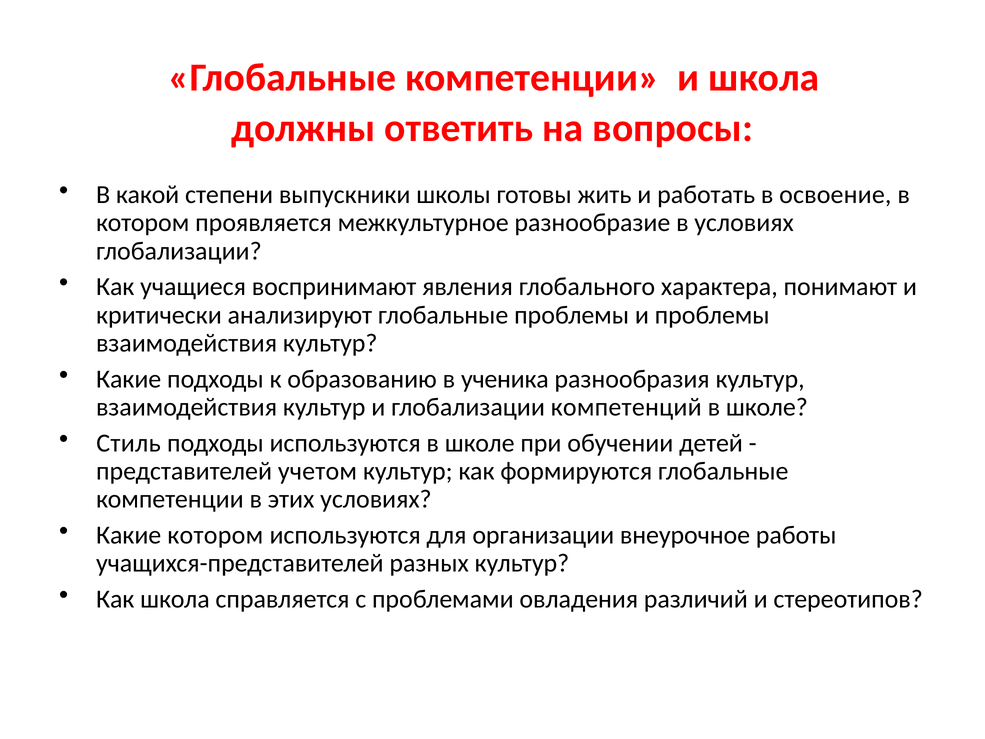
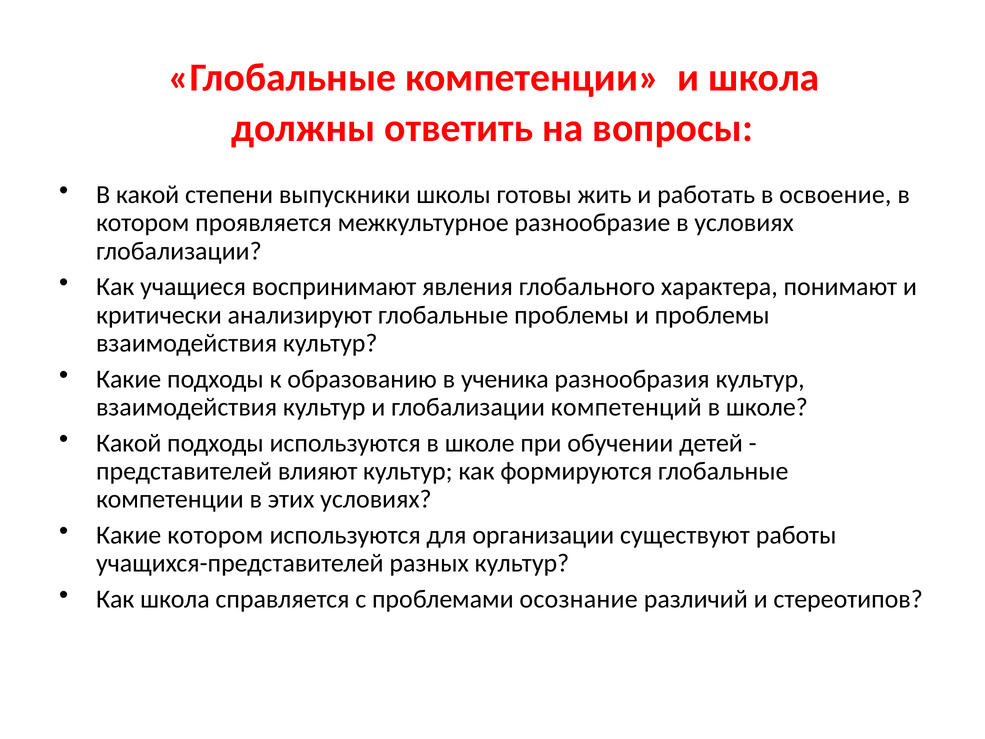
Стиль at (129, 443): Стиль -> Какой
учетом: учетом -> влияют
внеурочное: внеурочное -> существуют
овладения: овладения -> осознание
